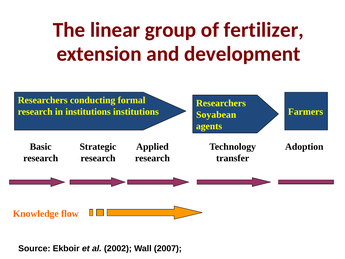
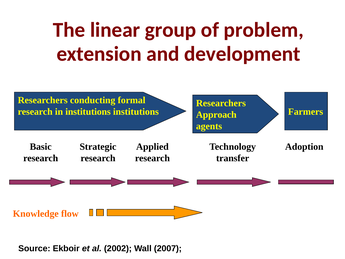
fertilizer: fertilizer -> problem
Soyabean: Soyabean -> Approach
